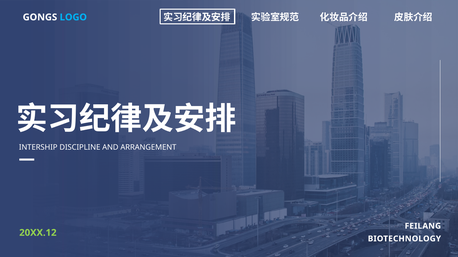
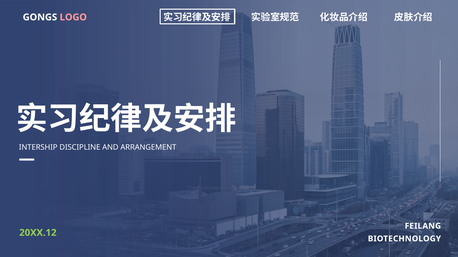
LOGO colour: light blue -> pink
